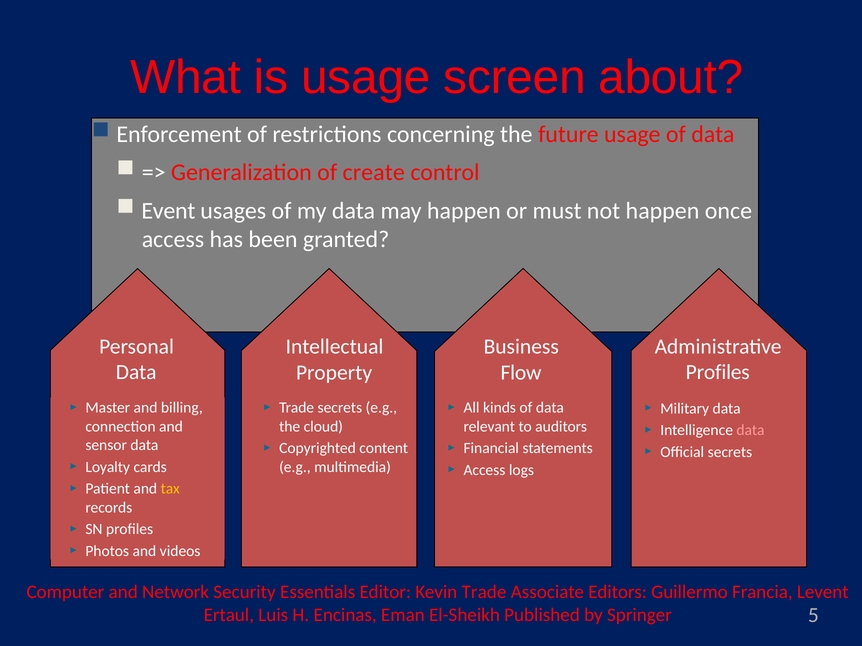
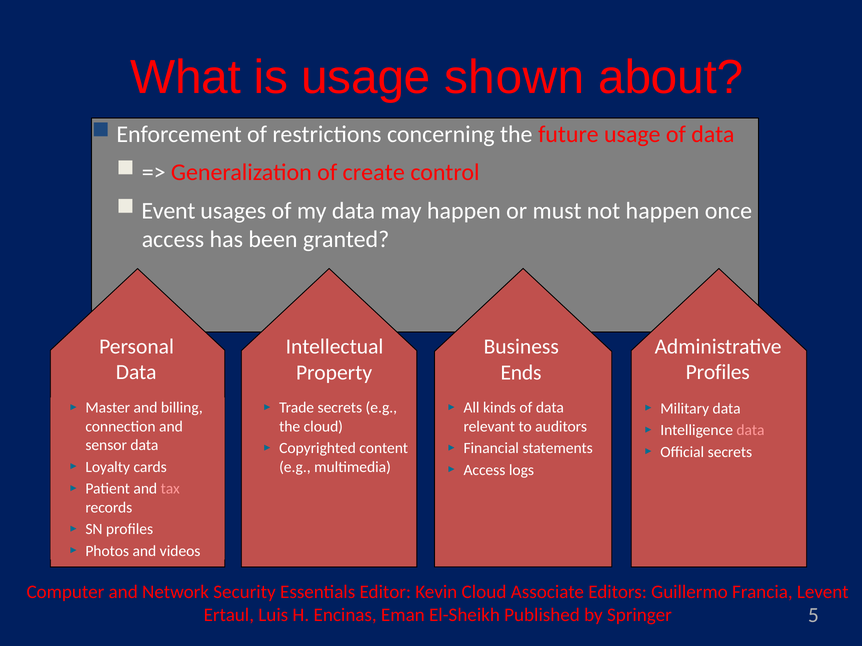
screen: screen -> shown
Flow: Flow -> Ends
tax colour: yellow -> pink
Kevin Trade: Trade -> Cloud
